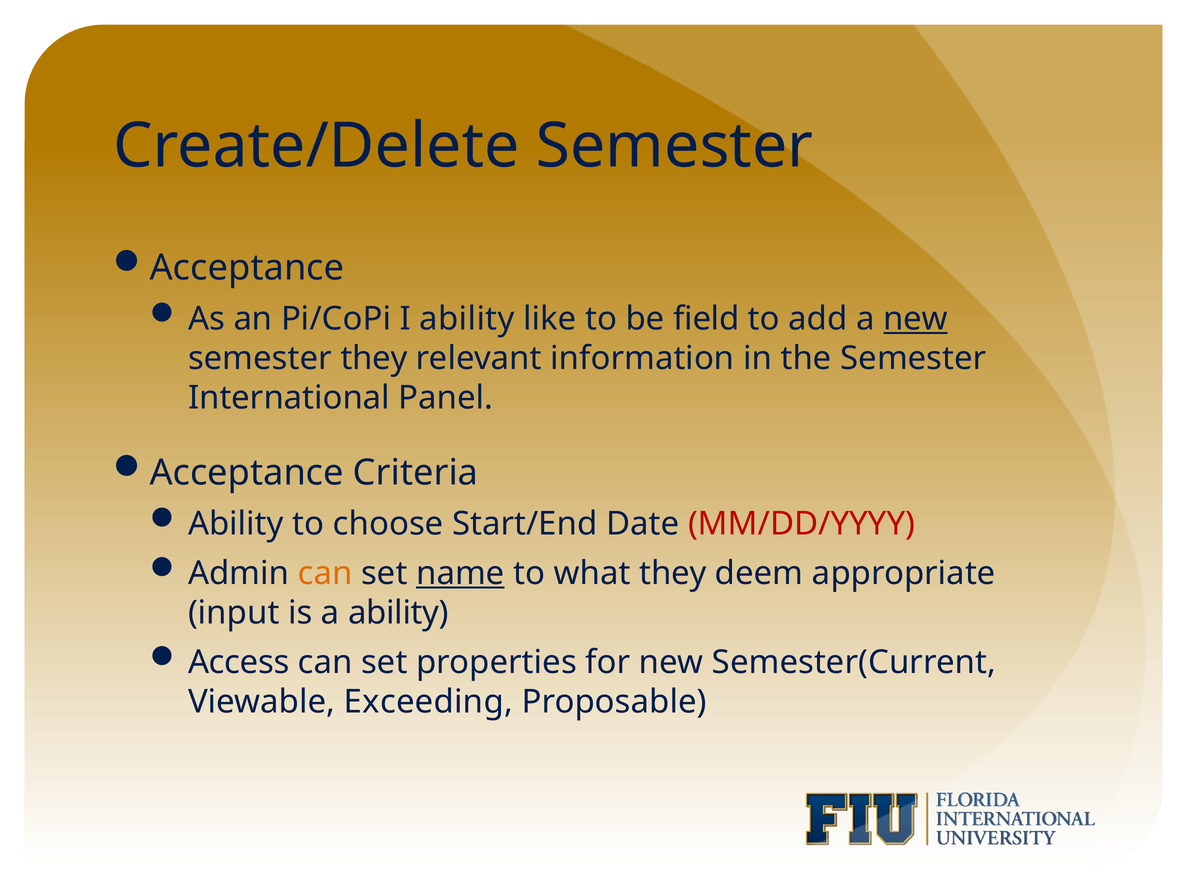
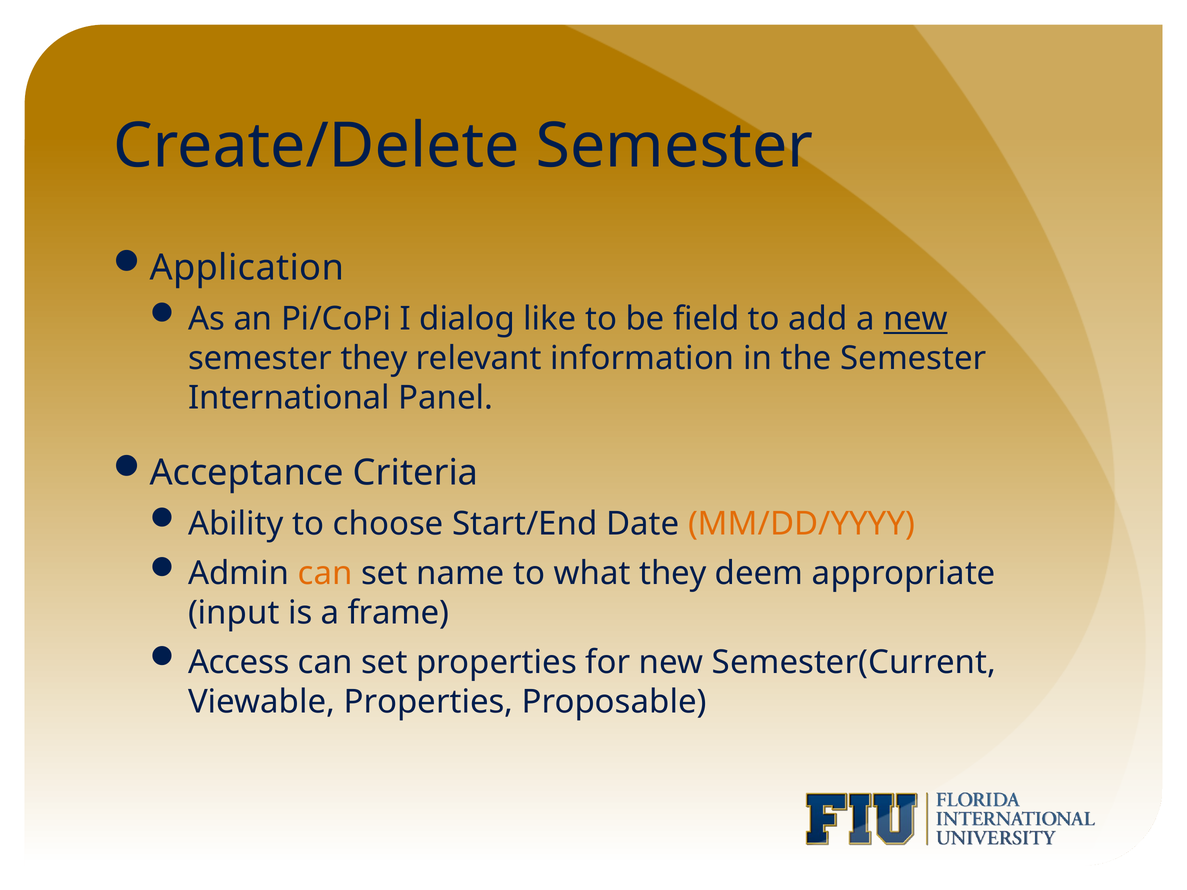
Acceptance at (247, 268): Acceptance -> Application
I ability: ability -> dialog
MM/DD/YYYY colour: red -> orange
name underline: present -> none
a ability: ability -> frame
Viewable Exceeding: Exceeding -> Properties
